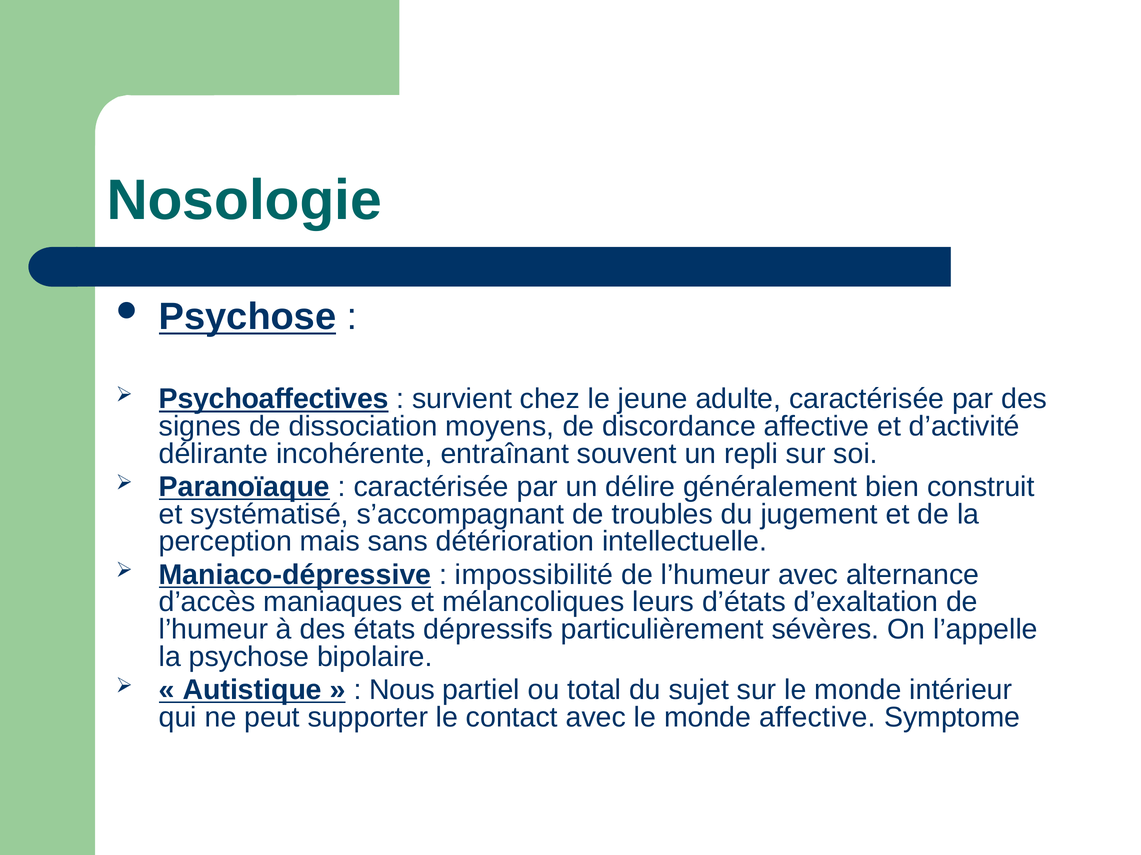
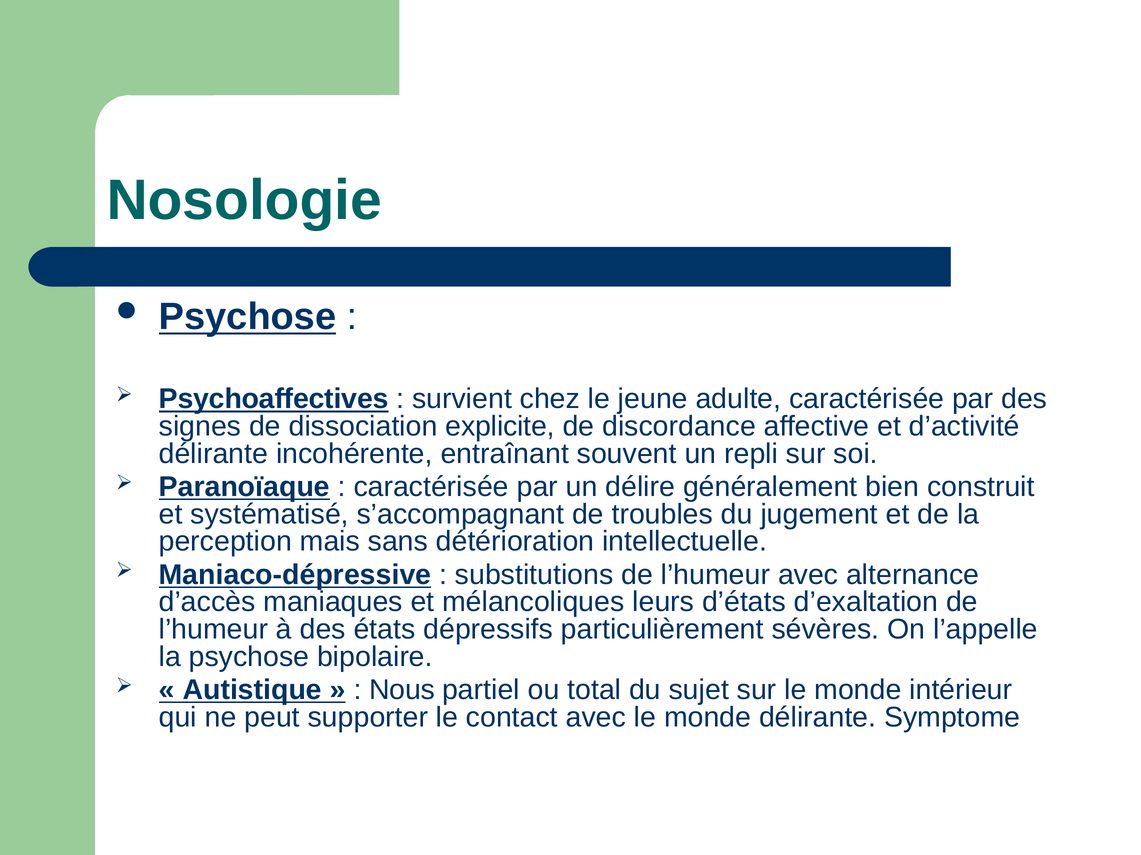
moyens: moyens -> explicite
impossibilité: impossibilité -> substitutions
monde affective: affective -> délirante
